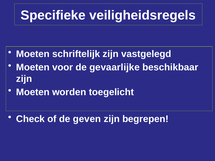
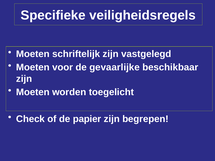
geven: geven -> papier
